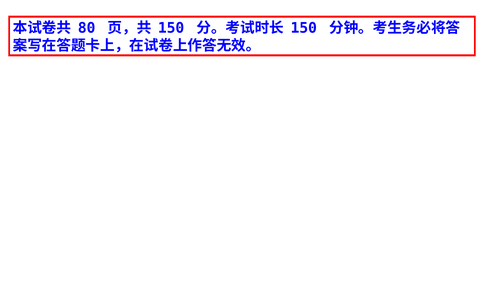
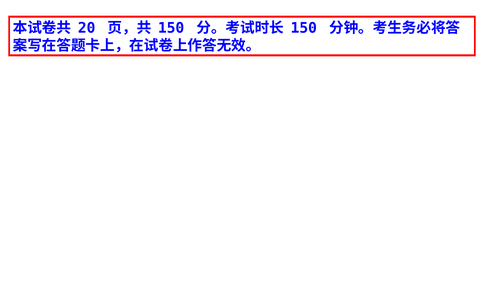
80: 80 -> 20
